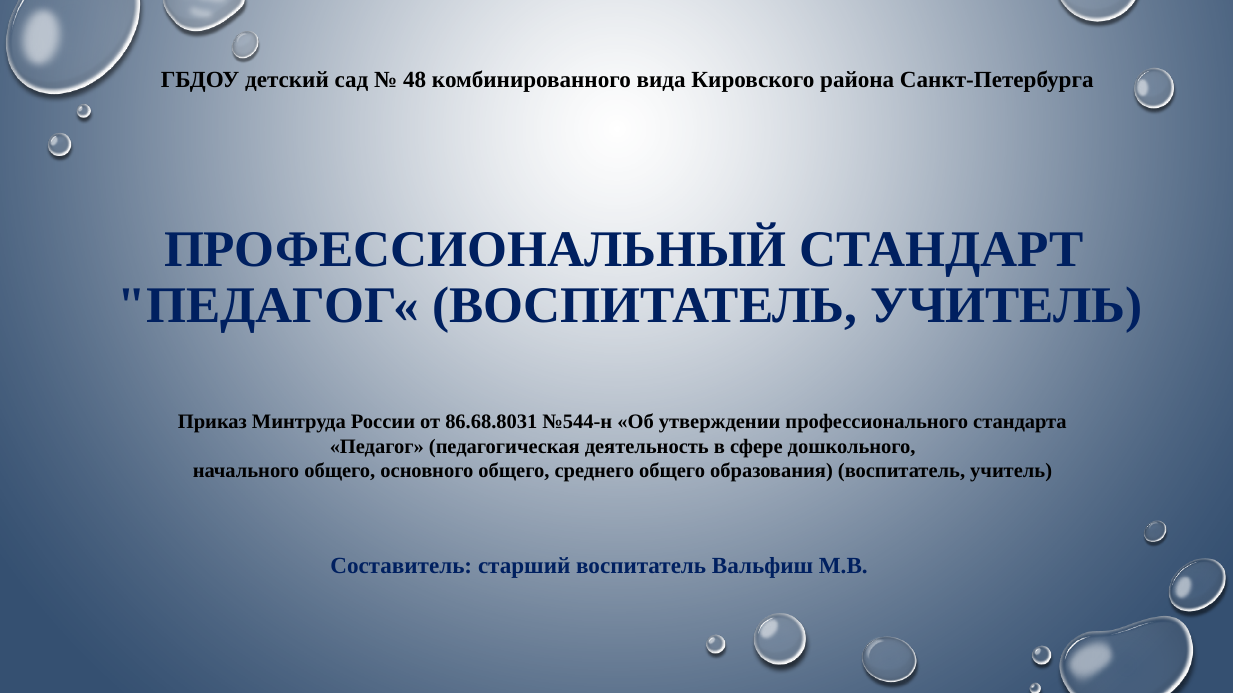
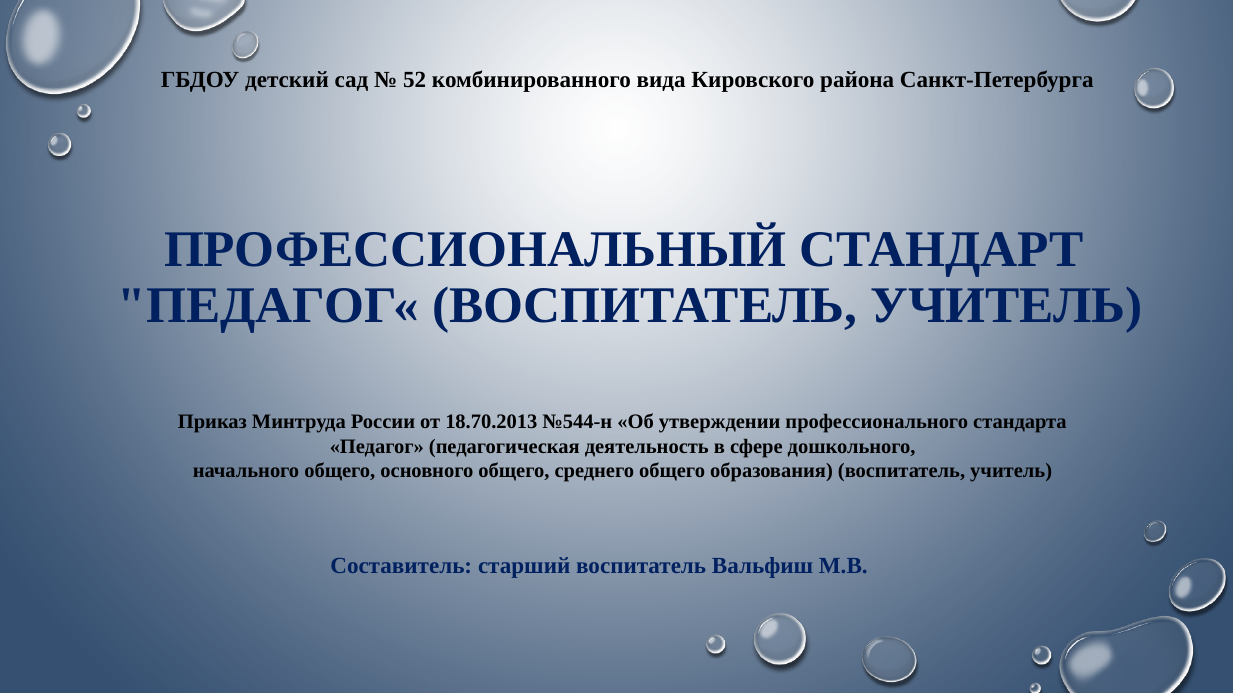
48: 48 -> 52
86.68.8031: 86.68.8031 -> 18.70.2013
